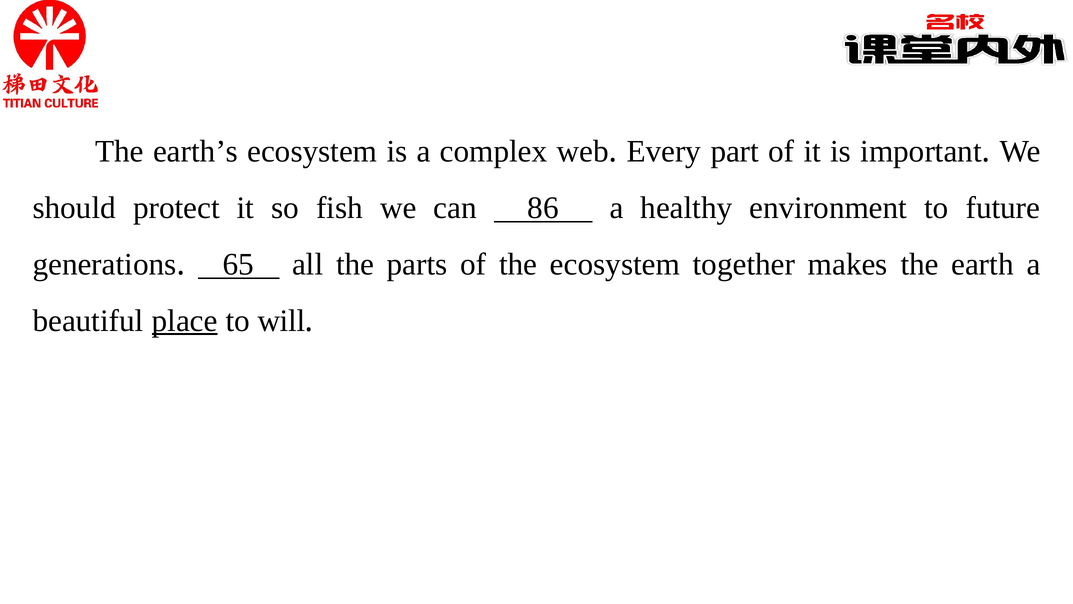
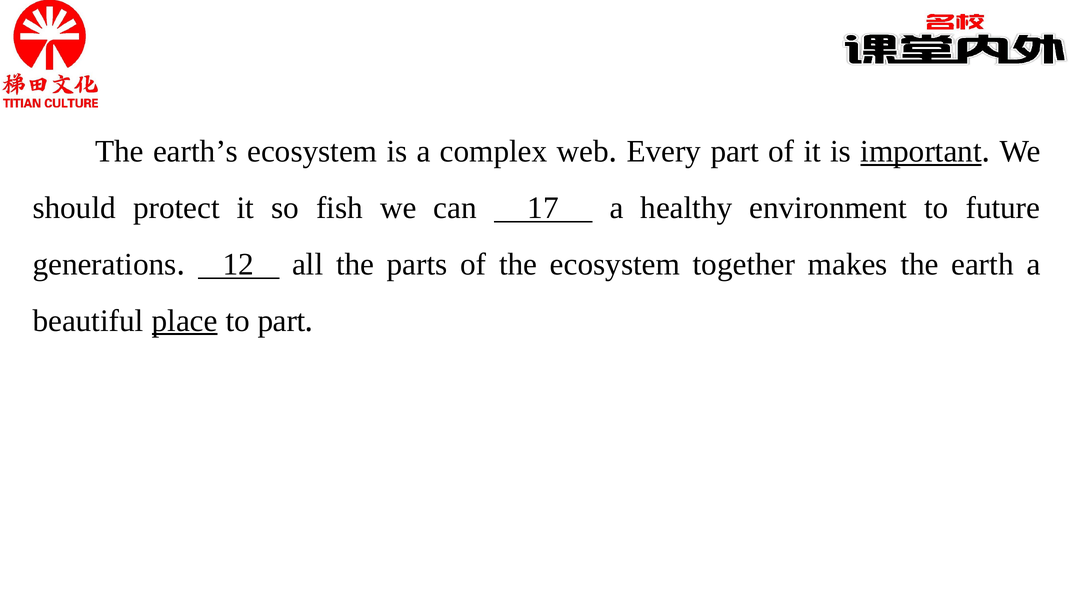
important underline: none -> present
86: 86 -> 17
65: 65 -> 12
to will: will -> part
